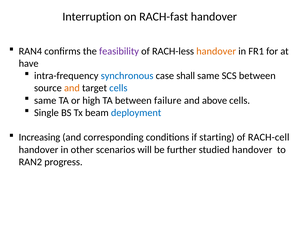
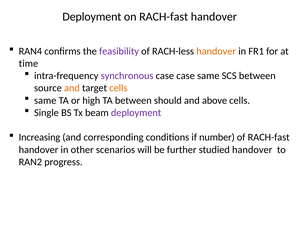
Interruption at (92, 17): Interruption -> Deployment
have: have -> time
synchronous colour: blue -> purple
case shall: shall -> case
cells at (118, 88) colour: blue -> orange
failure: failure -> should
deployment at (136, 113) colour: blue -> purple
starting: starting -> number
of RACH-cell: RACH-cell -> RACH-fast
